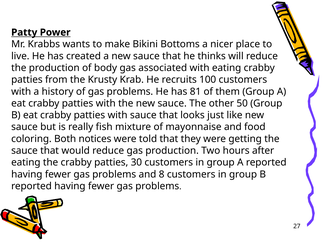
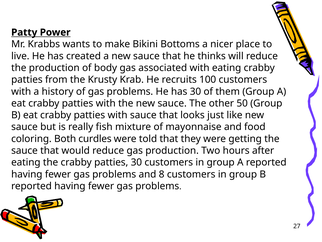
has 81: 81 -> 30
notices: notices -> curdles
